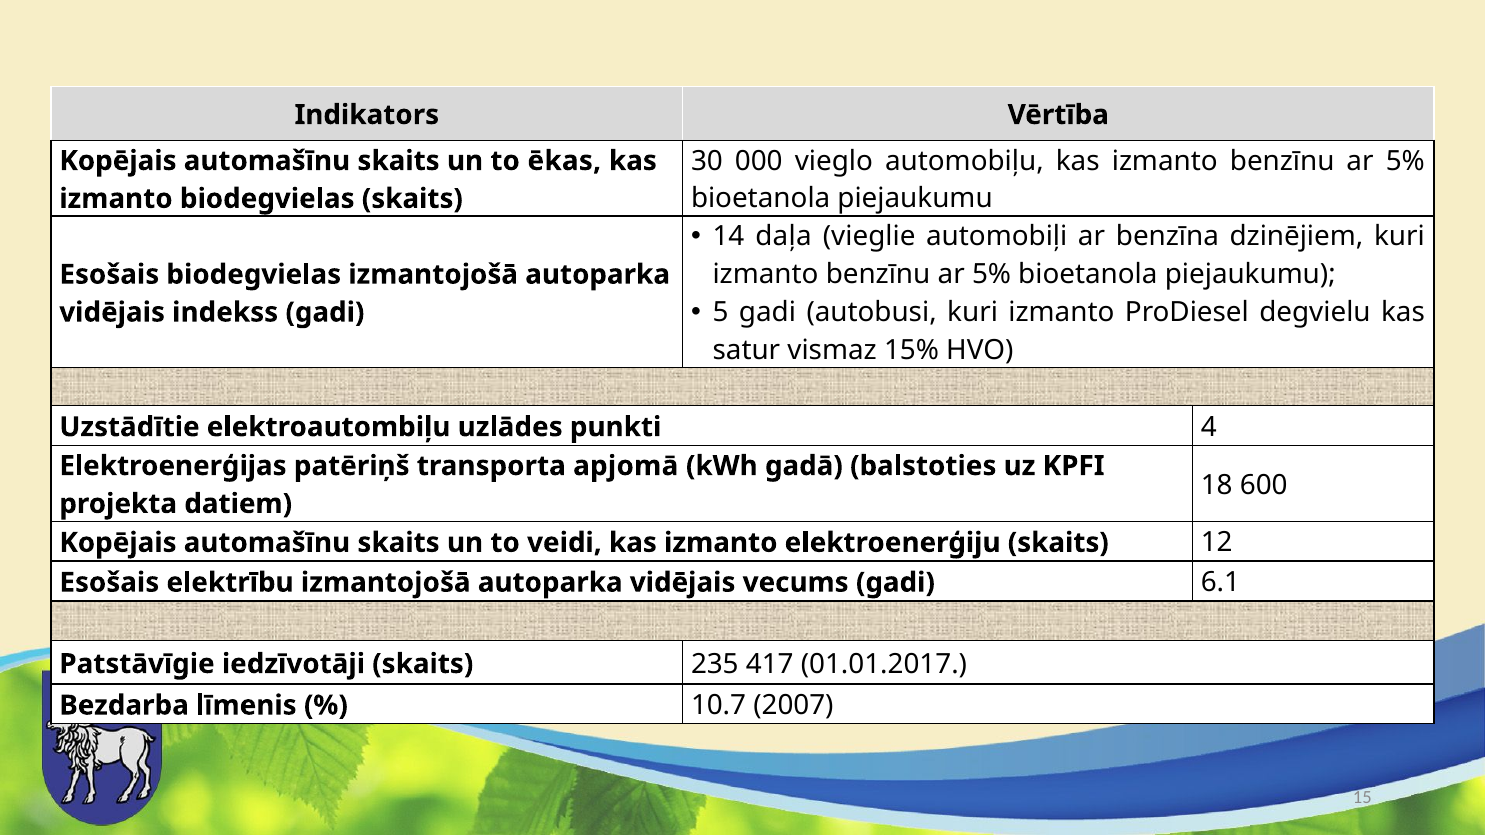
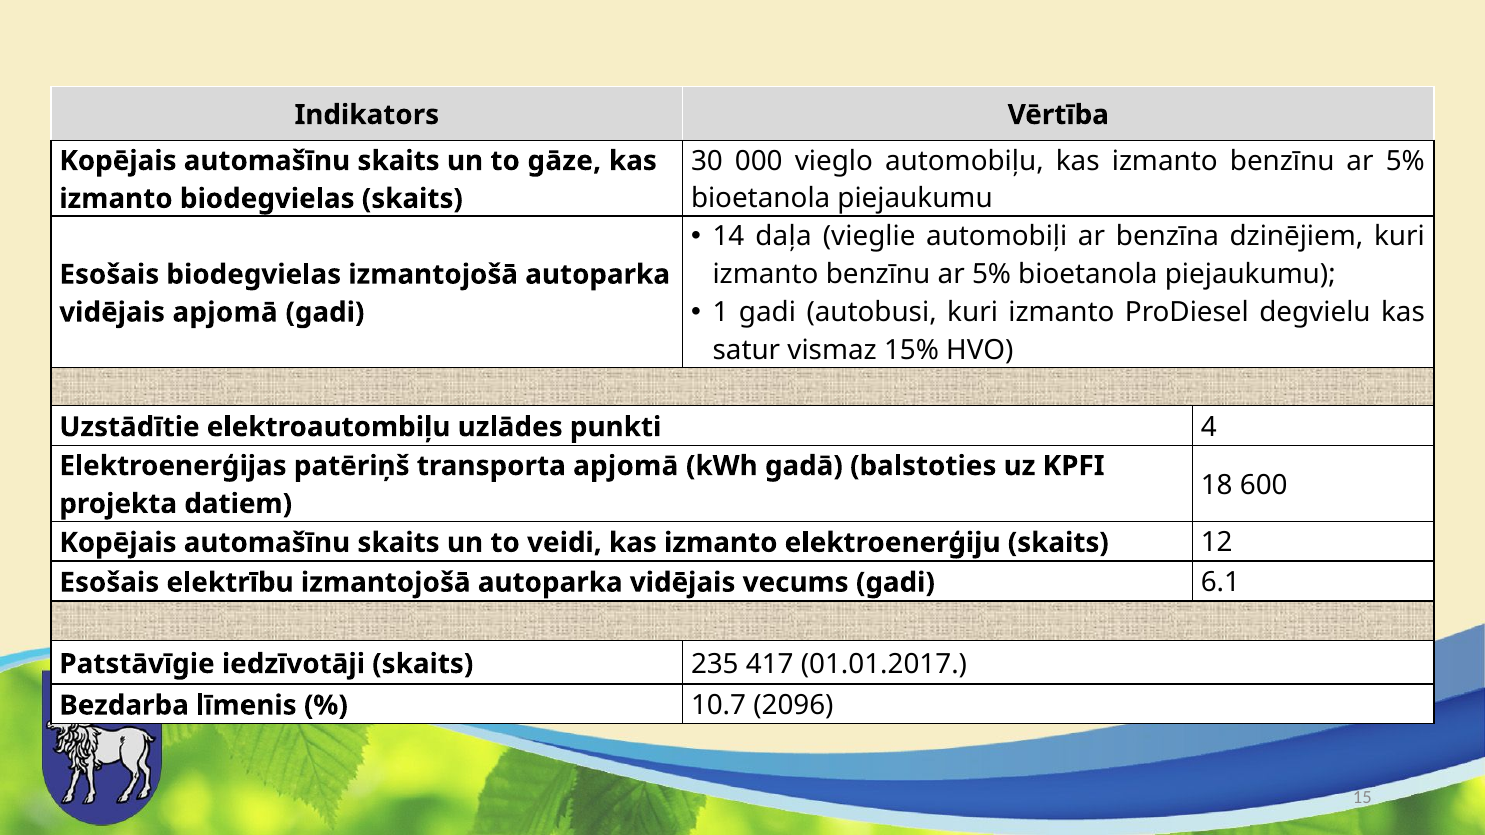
ēkas: ēkas -> gāze
5: 5 -> 1
vidējais indekss: indekss -> apjomā
2007: 2007 -> 2096
